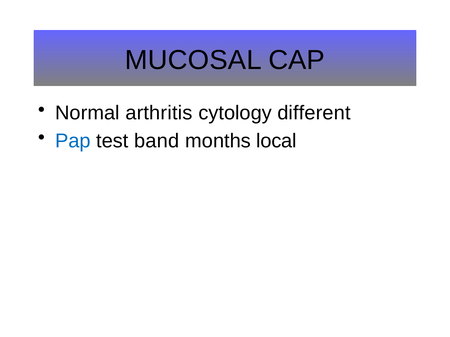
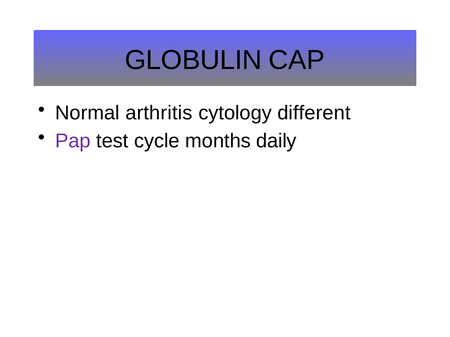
MUCOSAL: MUCOSAL -> GLOBULIN
Pap colour: blue -> purple
band: band -> cycle
local: local -> daily
